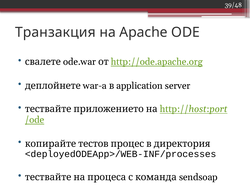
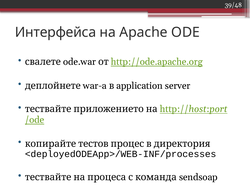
Транзакция: Транзакция -> Интерфейса
